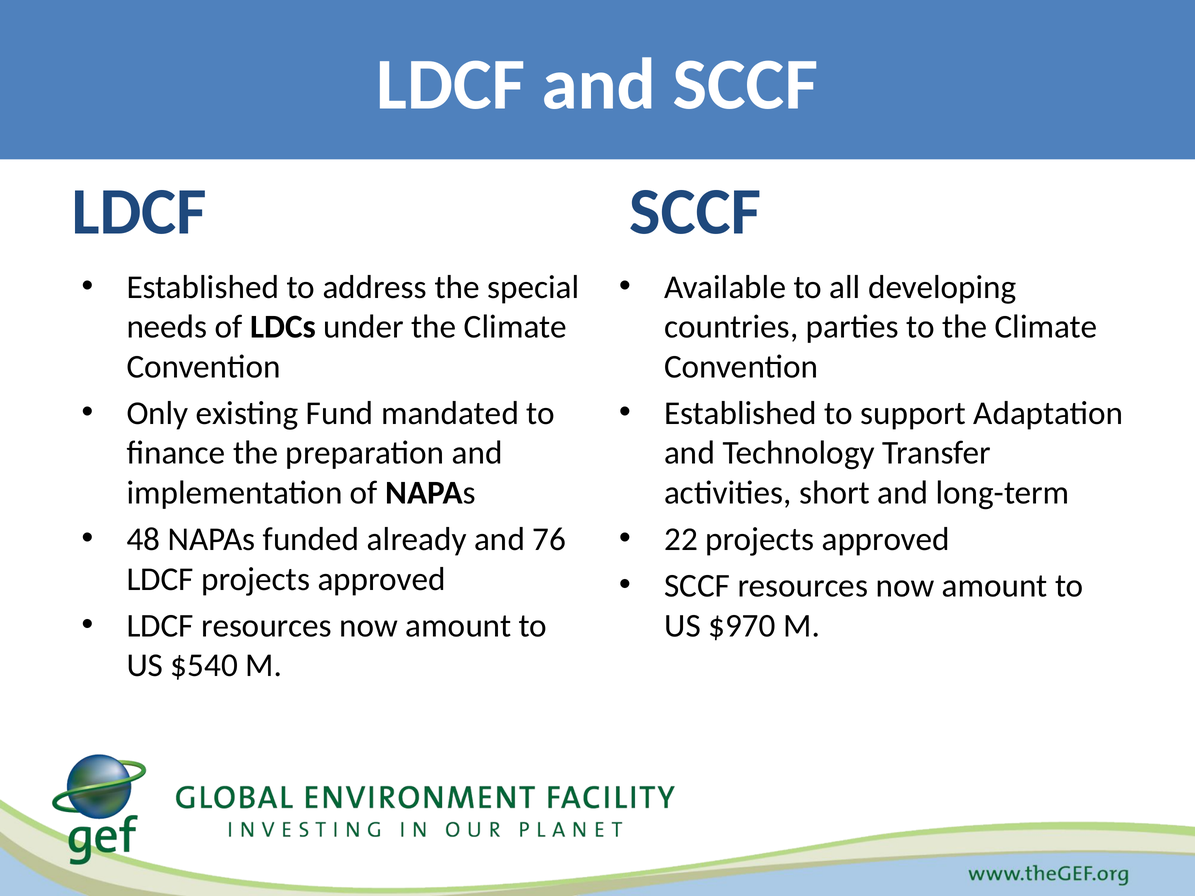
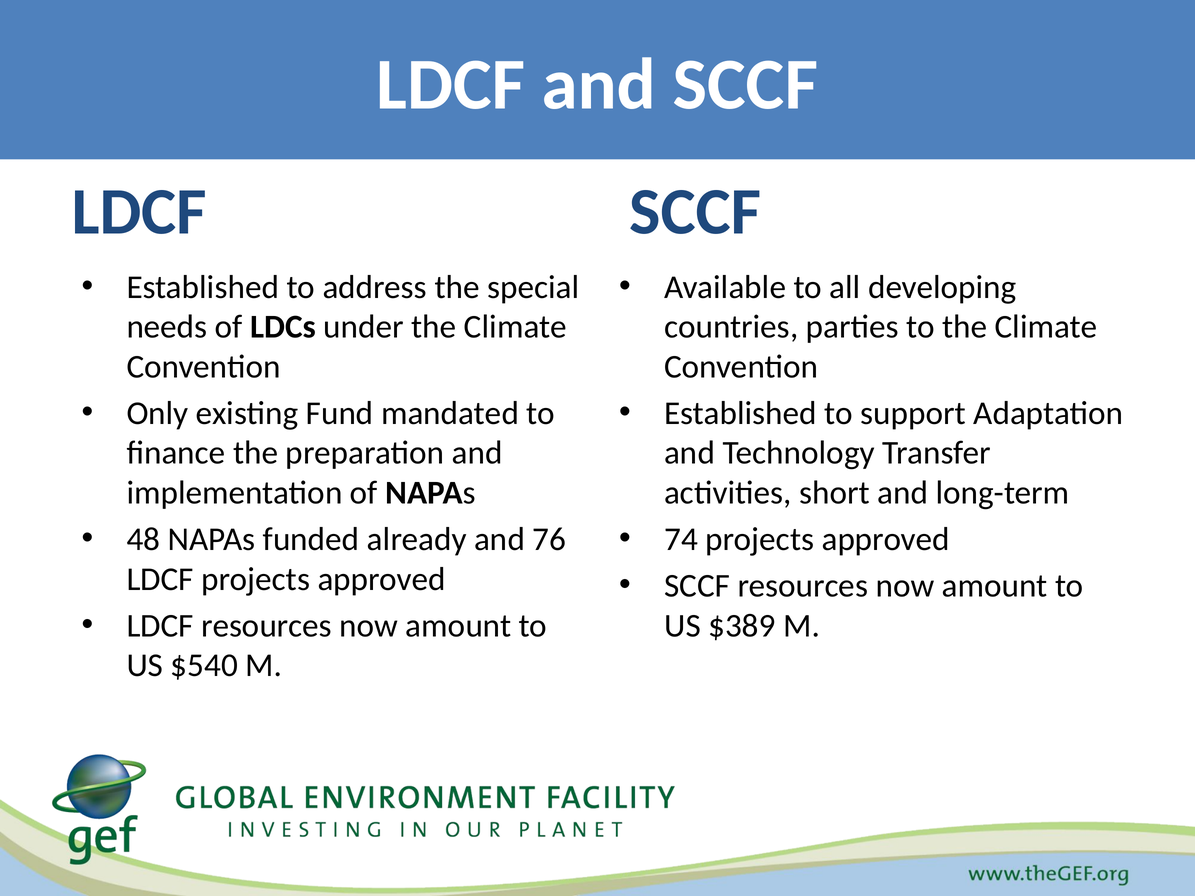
22: 22 -> 74
$970: $970 -> $389
